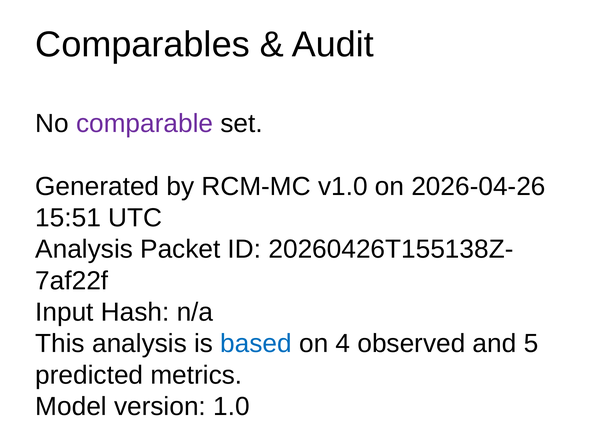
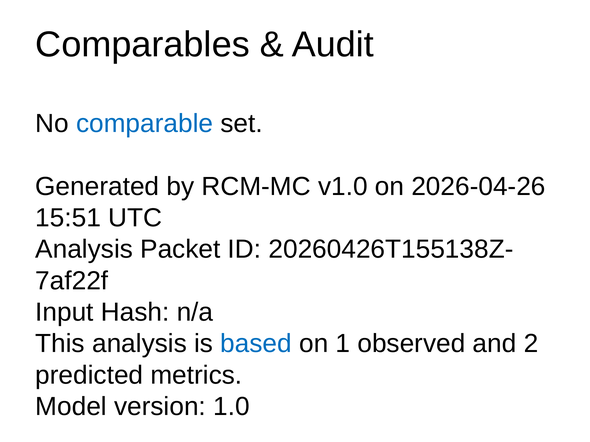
comparable colour: purple -> blue
4: 4 -> 1
5: 5 -> 2
